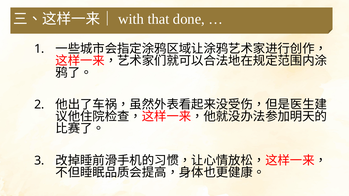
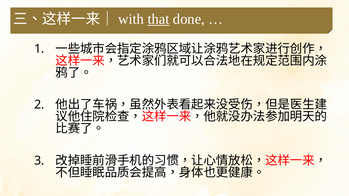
that underline: none -> present
